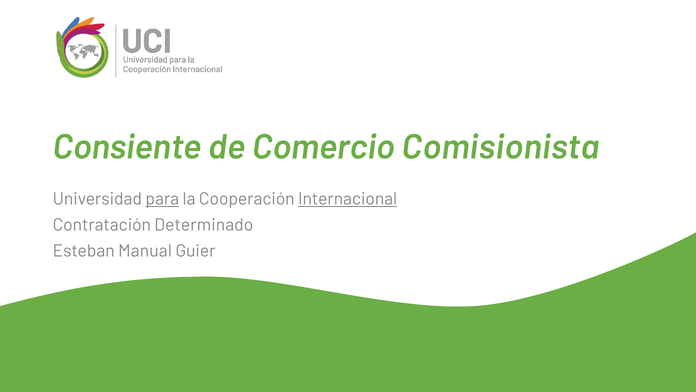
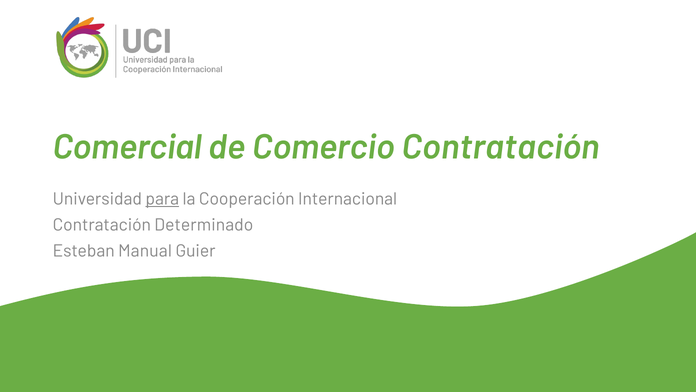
Consiente: Consiente -> Comercial
Comercio Comisionista: Comisionista -> Contratación
Internacional underline: present -> none
